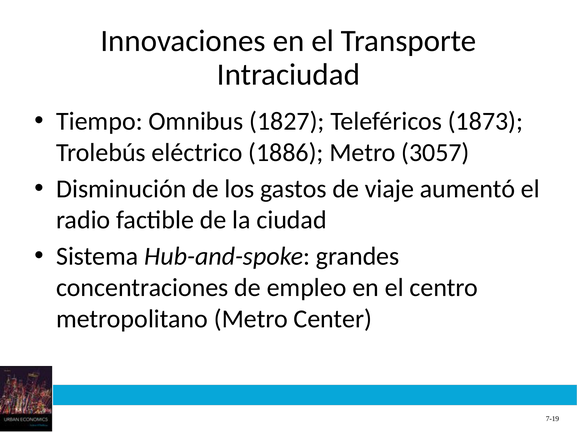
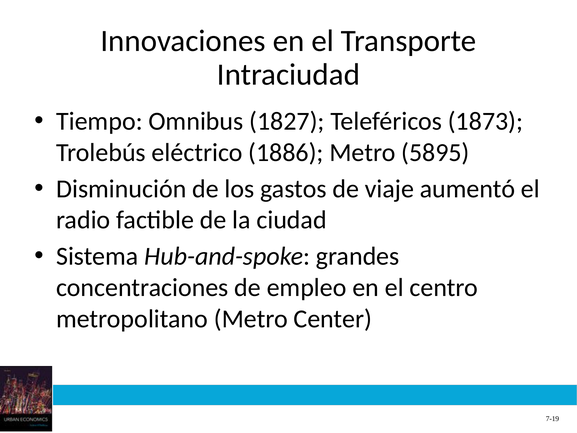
3057: 3057 -> 5895
